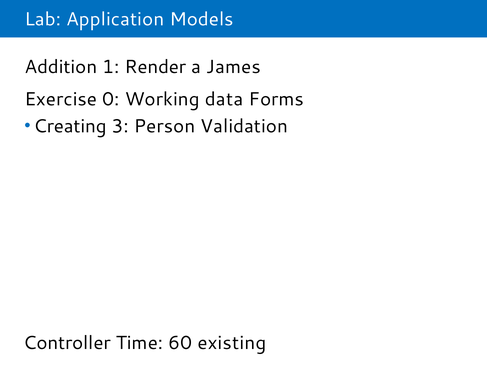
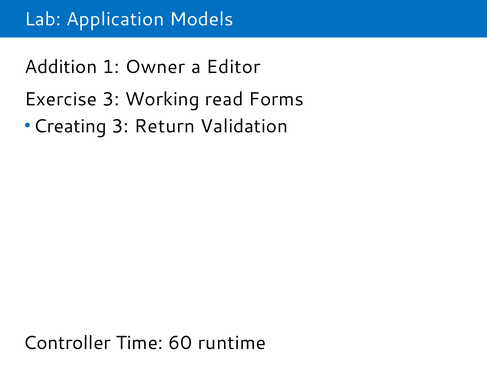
Render: Render -> Owner
James: James -> Editor
Exercise 0: 0 -> 3
data: data -> read
Person: Person -> Return
existing: existing -> runtime
